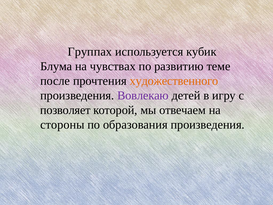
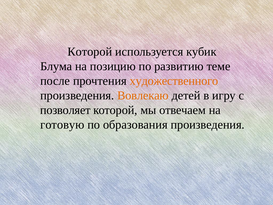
Группах at (90, 52): Группах -> Которой
чувствах: чувствах -> позицию
Вовлекаю colour: purple -> orange
стороны: стороны -> готовую
